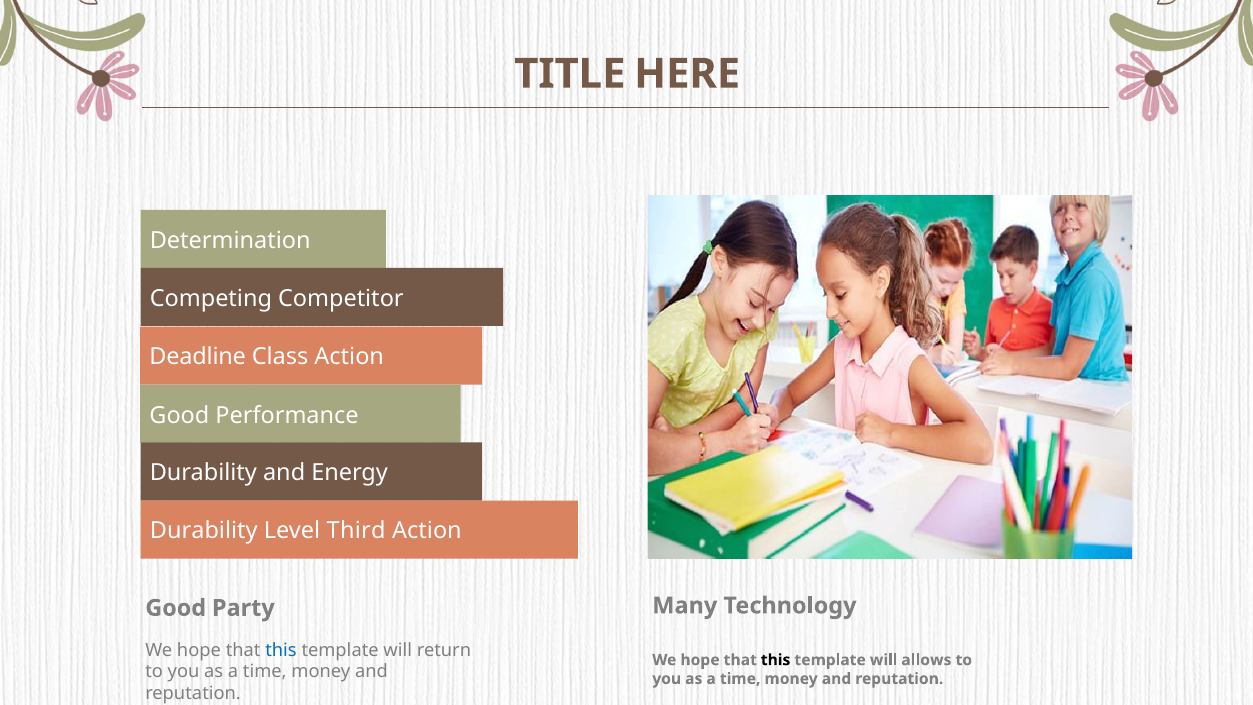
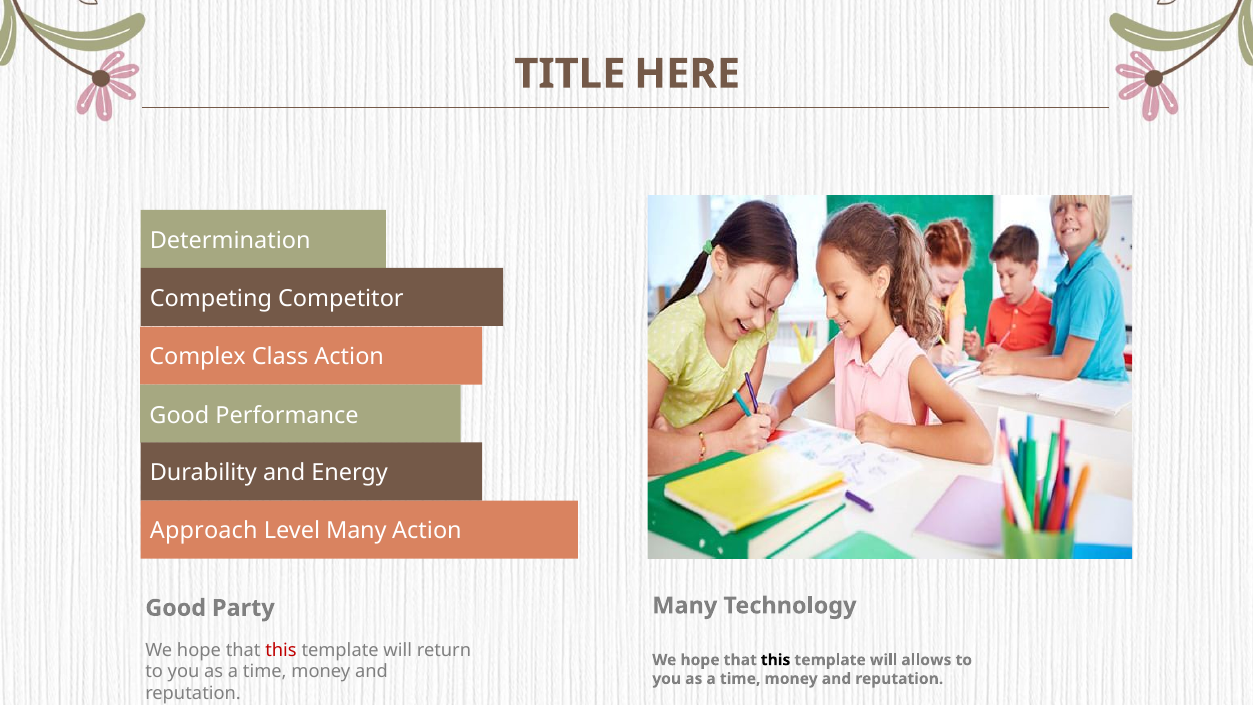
Deadline: Deadline -> Complex
Durability at (204, 531): Durability -> Approach
Level Third: Third -> Many
this at (281, 650) colour: blue -> red
